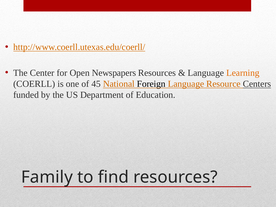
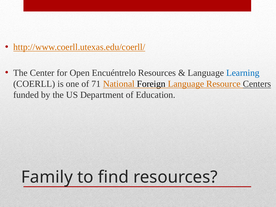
Newspapers: Newspapers -> Encuéntrelo
Learning colour: orange -> blue
45: 45 -> 71
